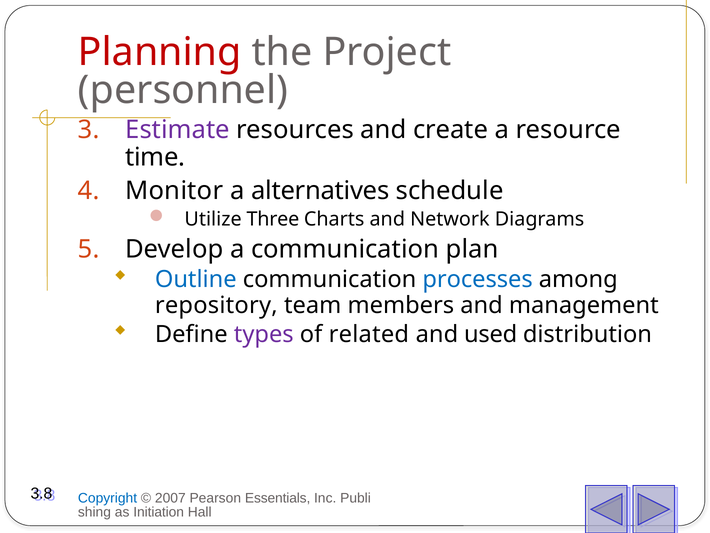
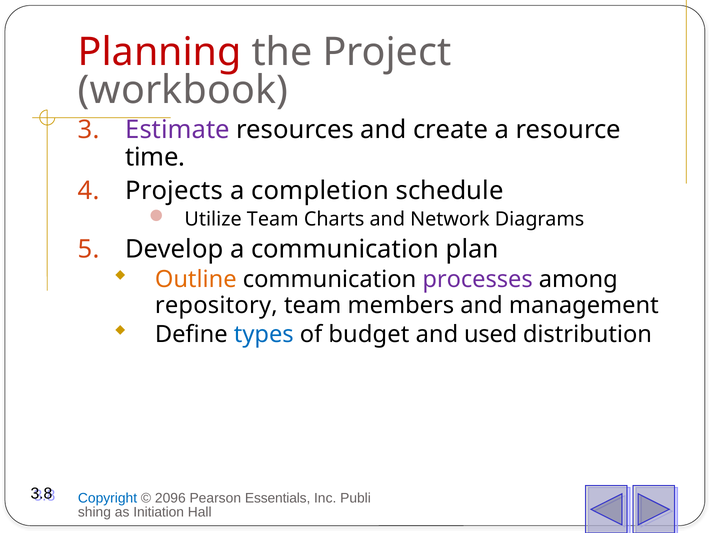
personnel: personnel -> workbook
Monitor: Monitor -> Projects
alternatives: alternatives -> completion
Utilize Three: Three -> Team
Outline colour: blue -> orange
processes colour: blue -> purple
types colour: purple -> blue
related: related -> budget
2007: 2007 -> 2096
